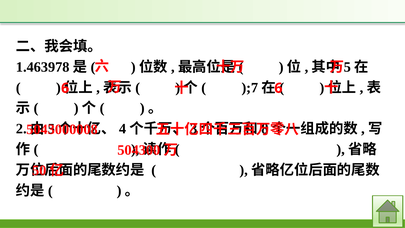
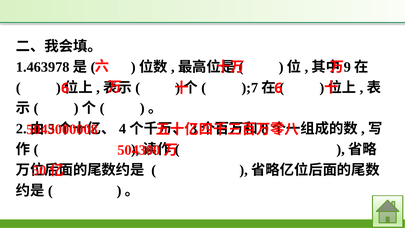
5 at (347, 67): 5 -> 9
